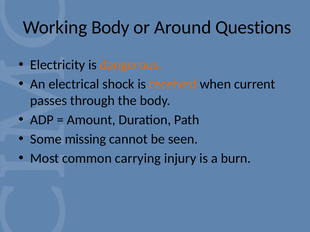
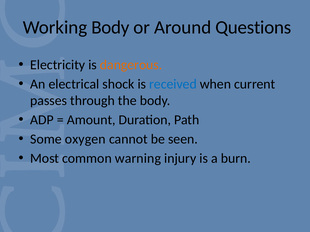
received colour: orange -> blue
missing: missing -> oxygen
carrying: carrying -> warning
